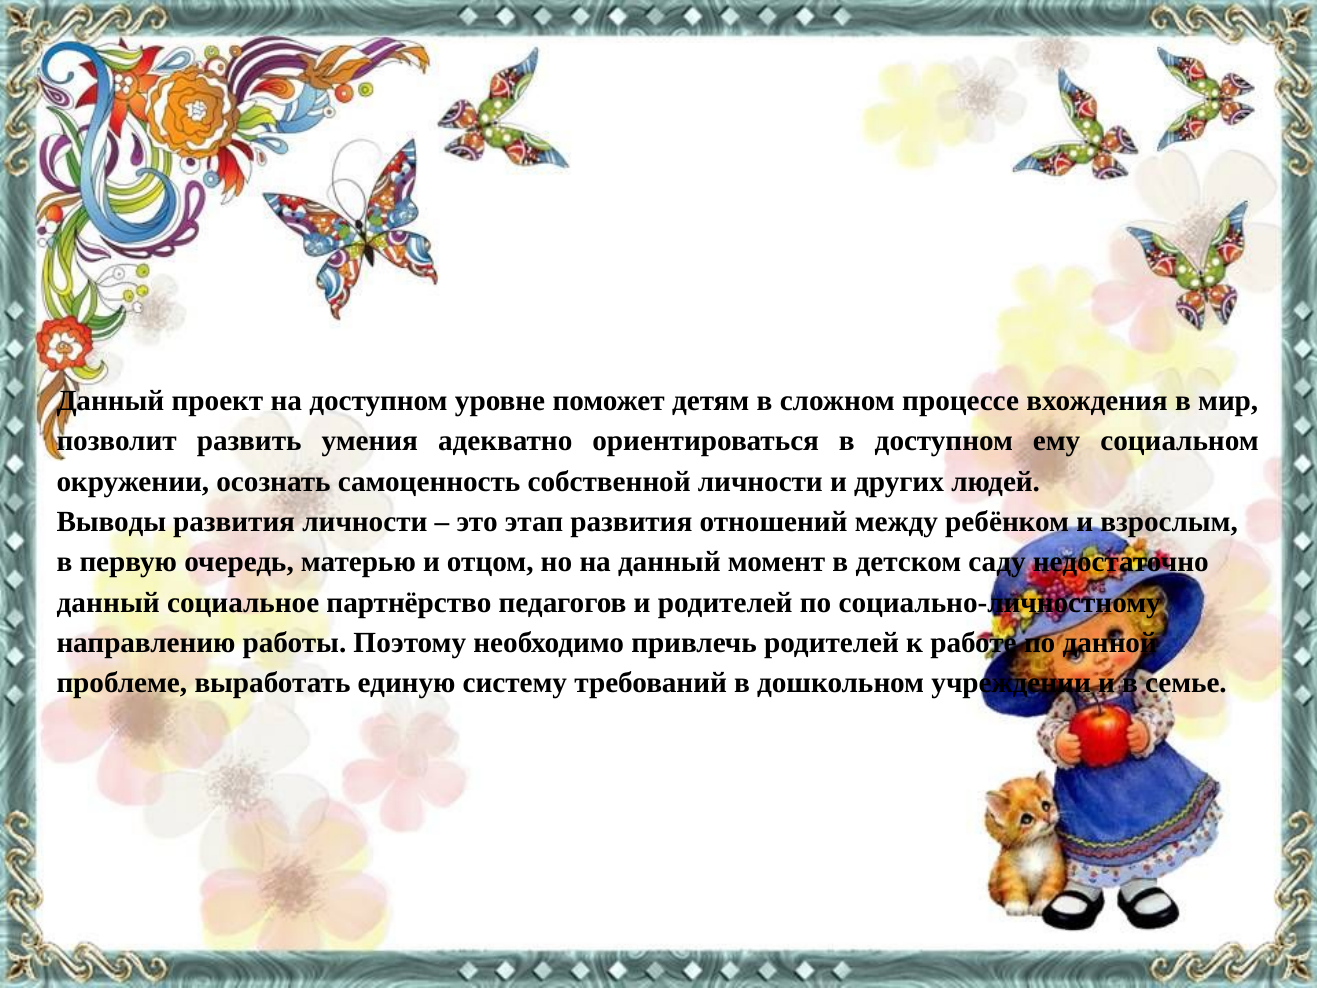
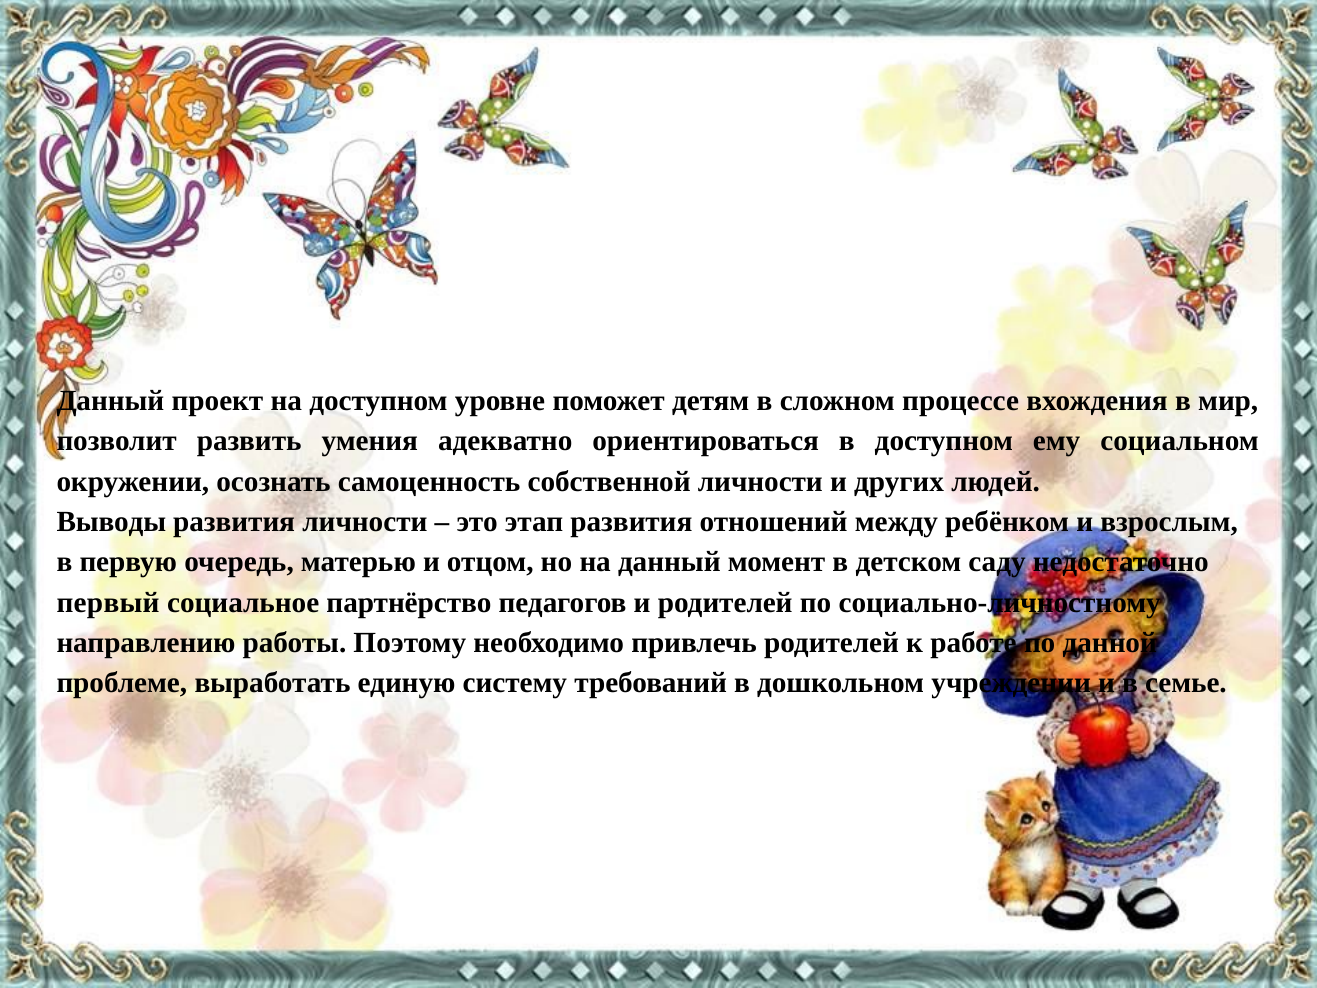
данный at (108, 602): данный -> первый
